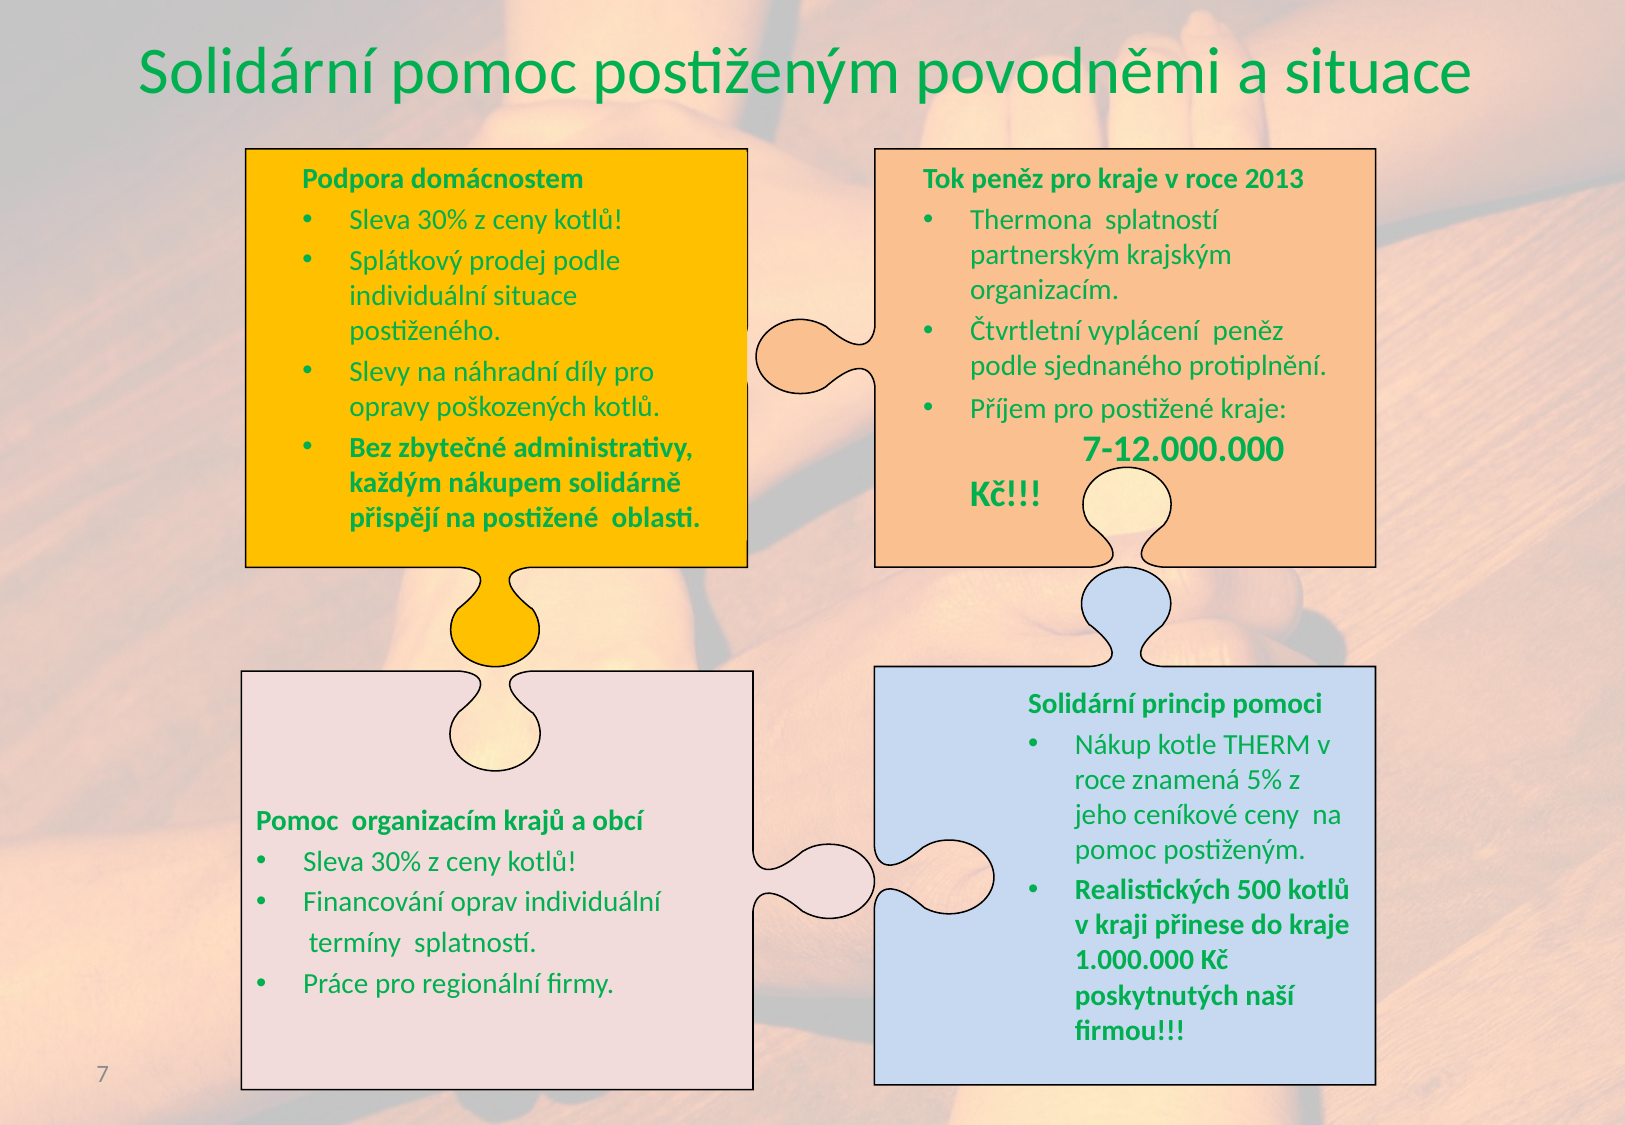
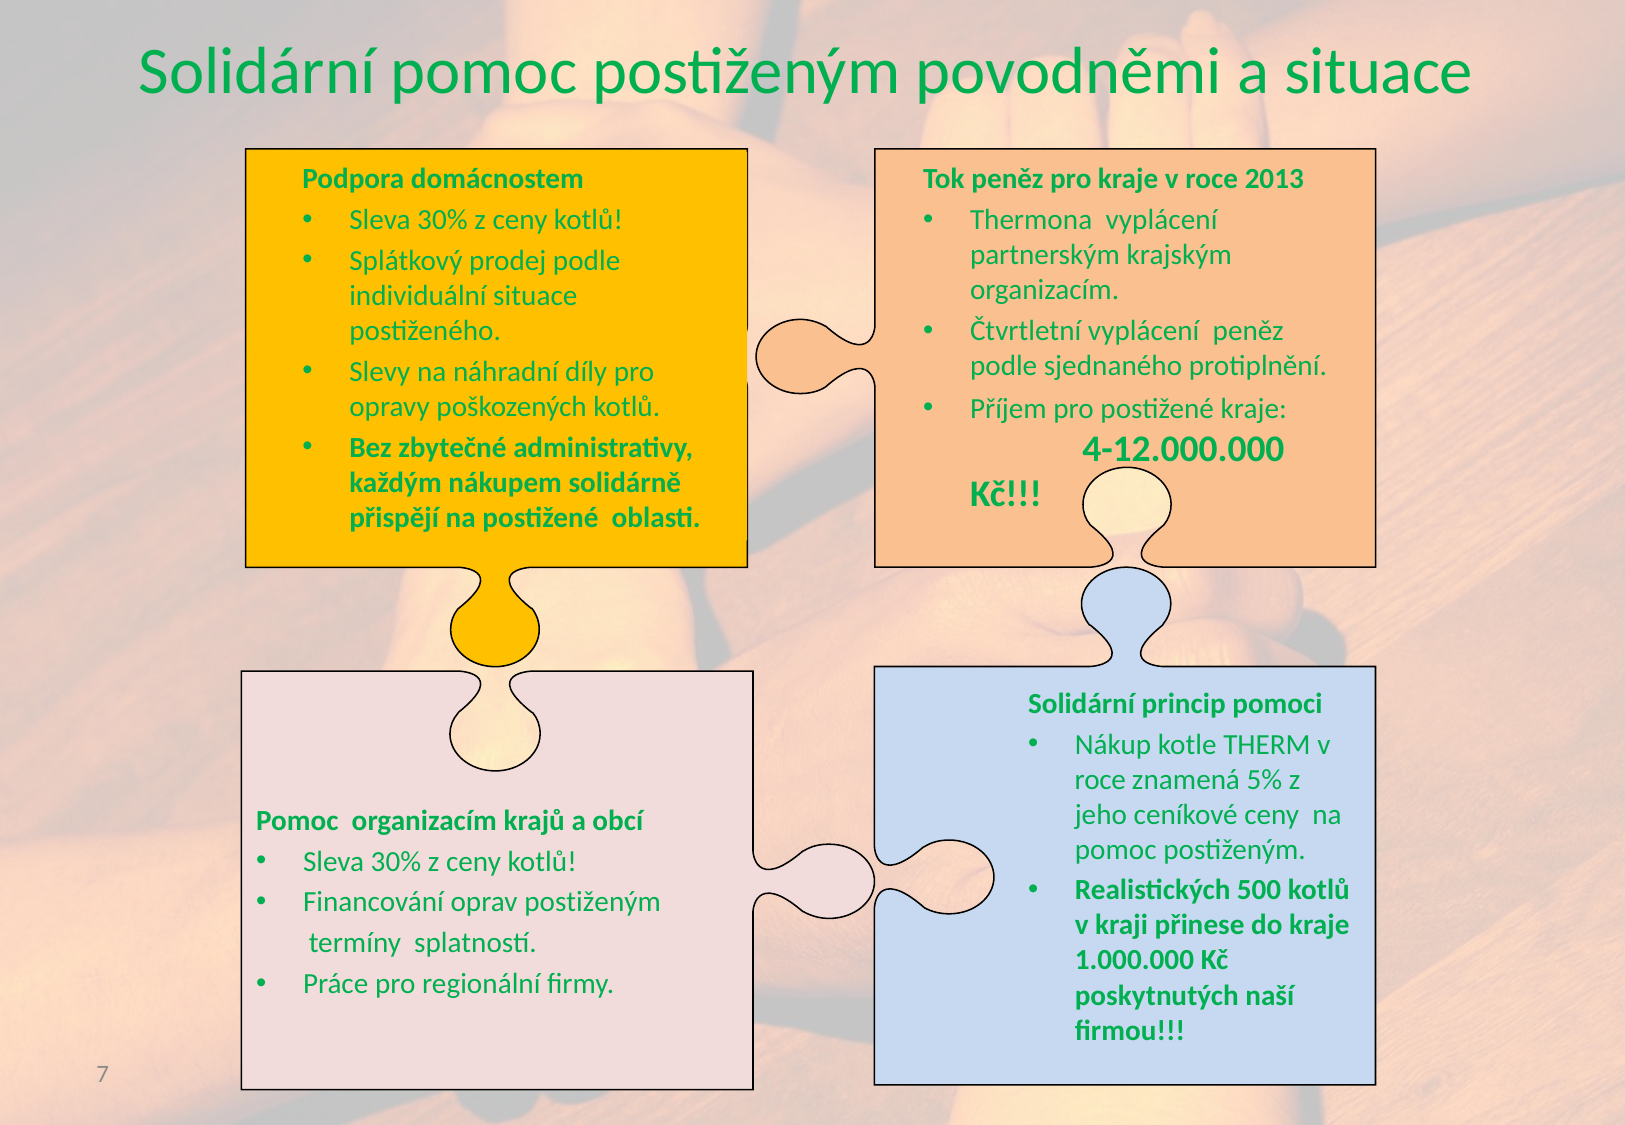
Thermona splatností: splatností -> vyplácení
7-12.000.000: 7-12.000.000 -> 4-12.000.000
oprav individuální: individuální -> postiženým
